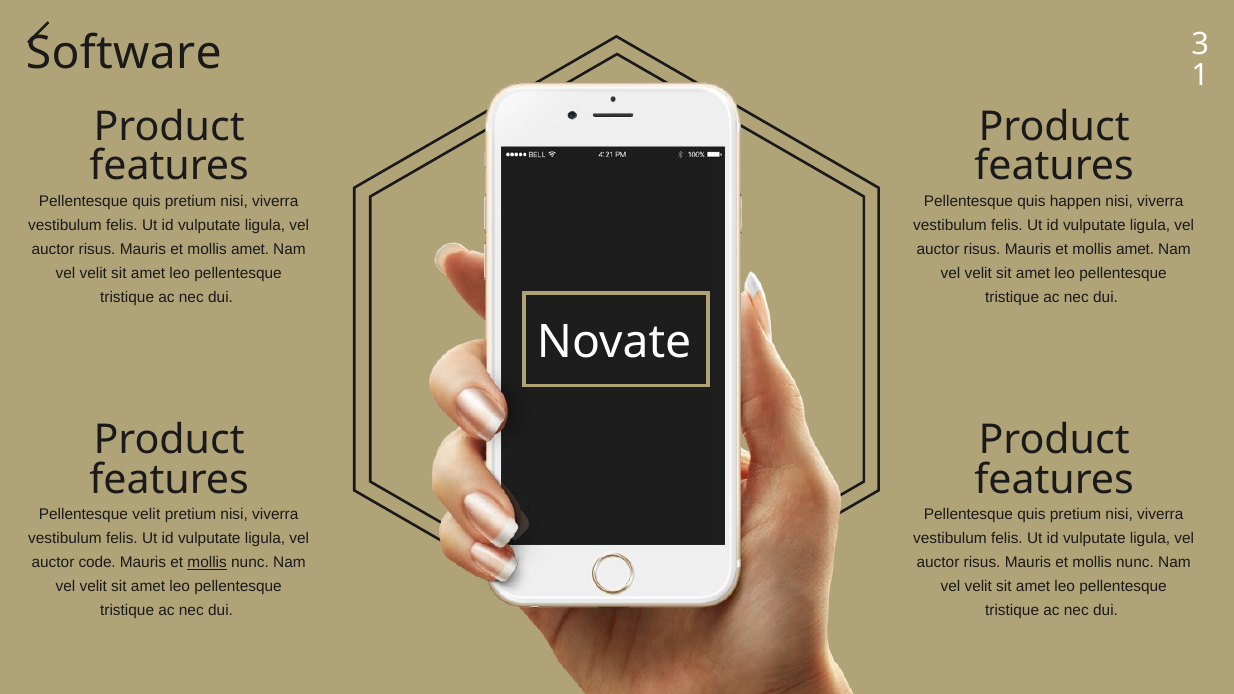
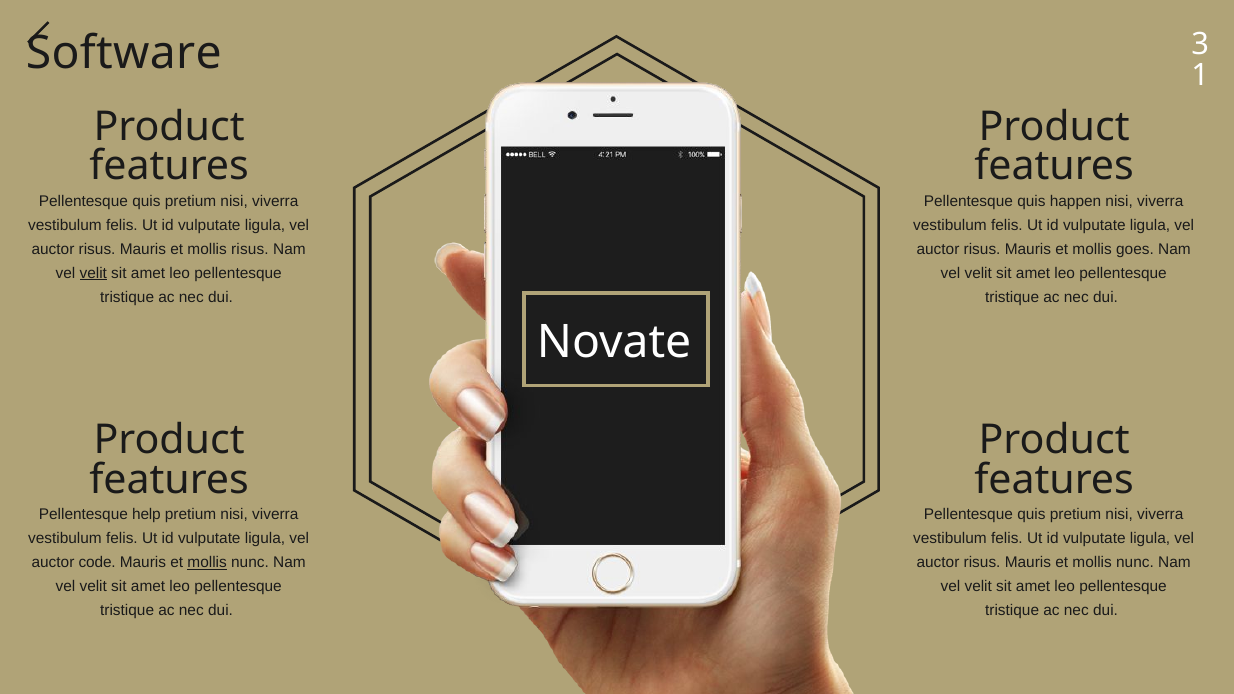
amet at (250, 249): amet -> risus
amet at (1135, 249): amet -> goes
velit at (93, 273) underline: none -> present
Pellentesque velit: velit -> help
